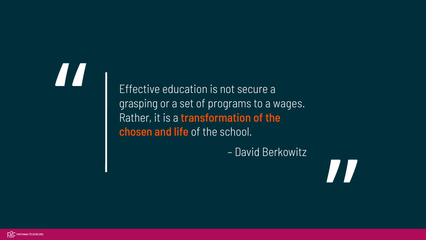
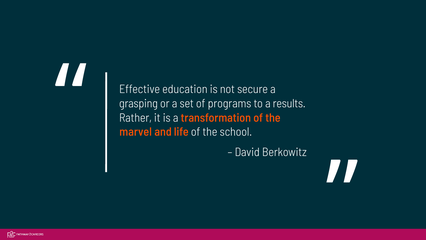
wages: wages -> results
chosen: chosen -> marvel
